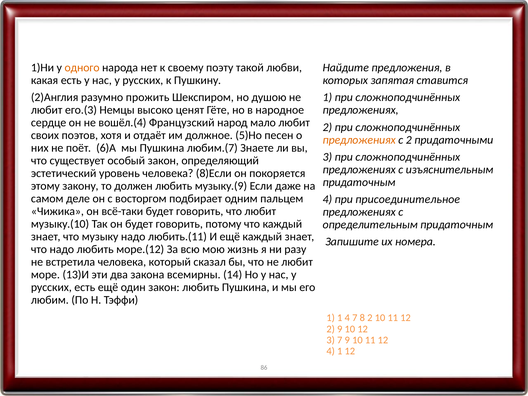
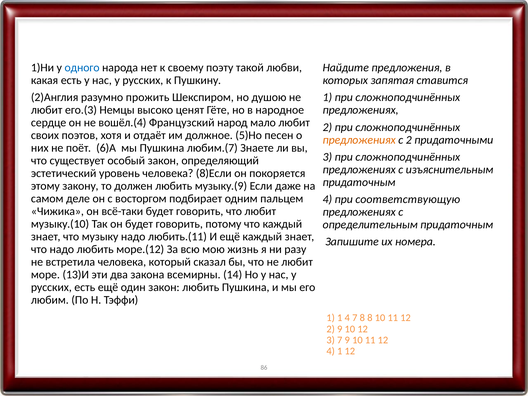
одного colour: orange -> blue
присоединительное: присоединительное -> соответствующую
8 2: 2 -> 8
